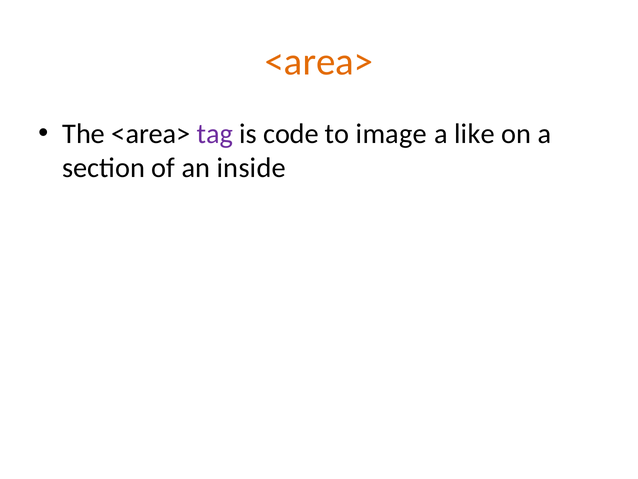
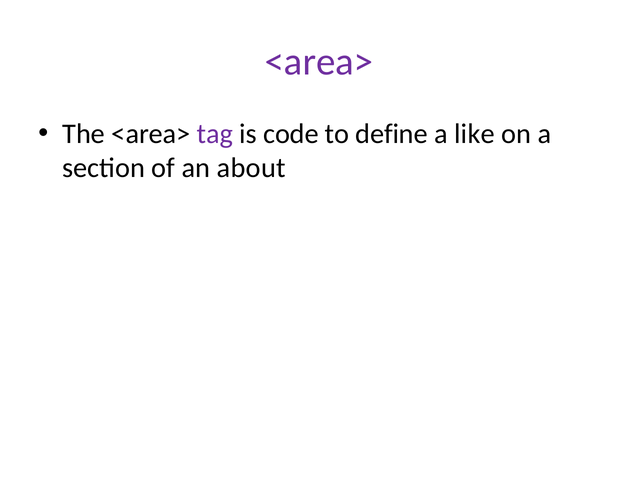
<area> at (319, 62) colour: orange -> purple
image: image -> define
inside: inside -> about
